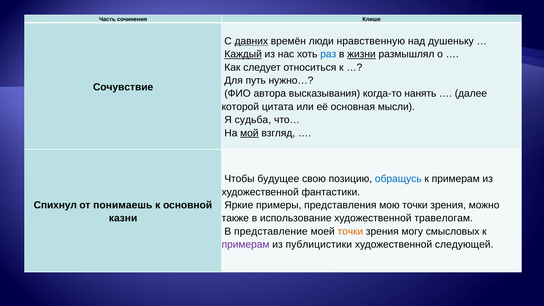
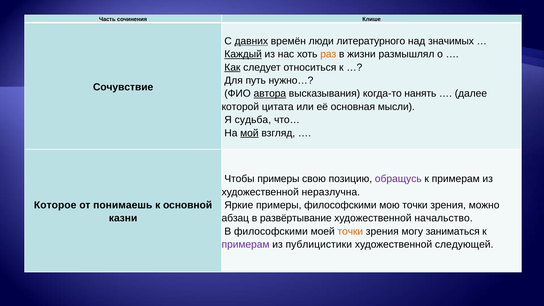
нравственную: нравственную -> литературного
душеньку: душеньку -> значимых
раз colour: blue -> orange
жизни underline: present -> none
Как underline: none -> present
автора underline: none -> present
Чтобы будущее: будущее -> примеры
обращусь colour: blue -> purple
фантастики: фантастики -> неразлучна
Спихнул: Спихнул -> Которое
примеры представления: представления -> философскими
также: также -> абзац
использование: использование -> развёртывание
травелогам: травелогам -> начальство
В представление: представление -> философскими
смысловых: смысловых -> заниматься
